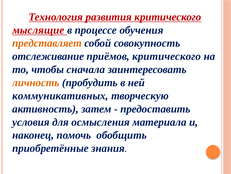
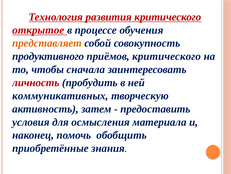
мыслящие: мыслящие -> открытое
отслеживание: отслеживание -> продуктивного
личность colour: orange -> red
